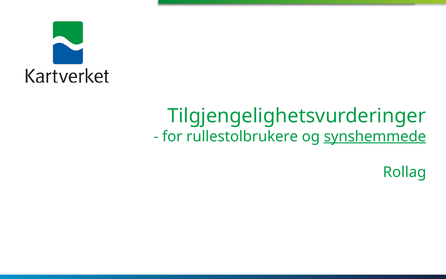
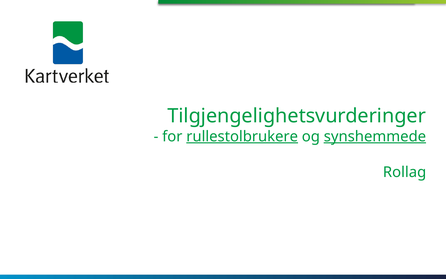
rullestolbrukere underline: none -> present
